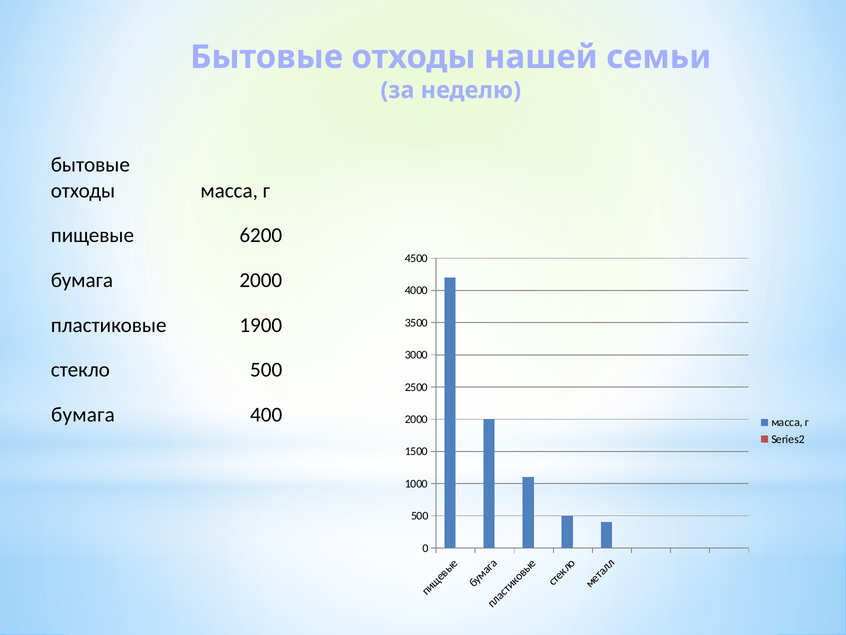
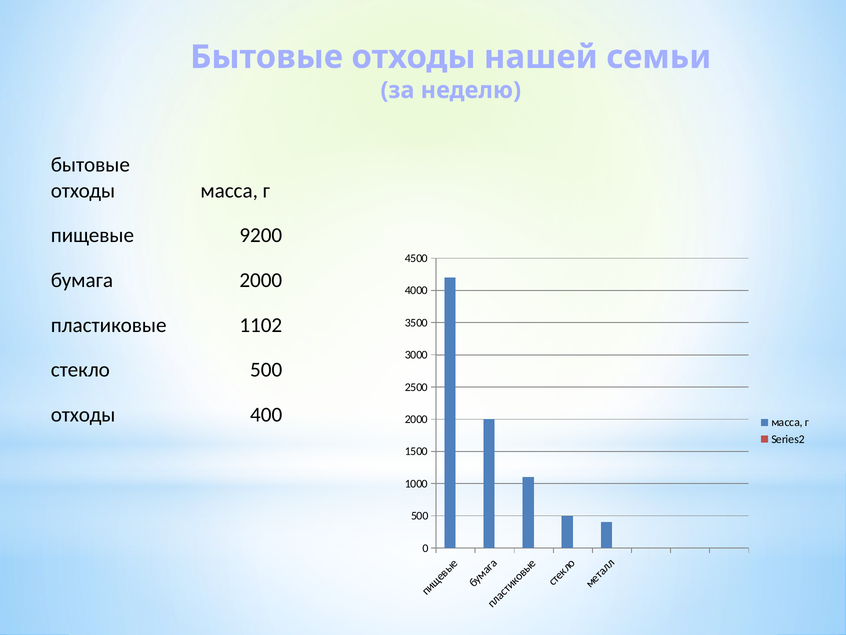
6200: 6200 -> 9200
1900: 1900 -> 1102
бумага at (83, 414): бумага -> отходы
